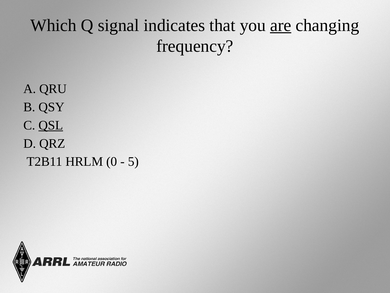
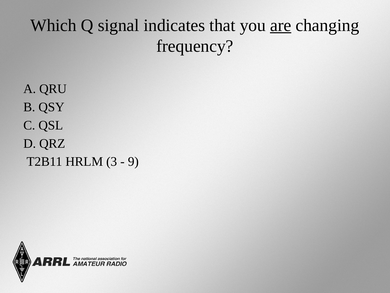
QSL underline: present -> none
0: 0 -> 3
5: 5 -> 9
